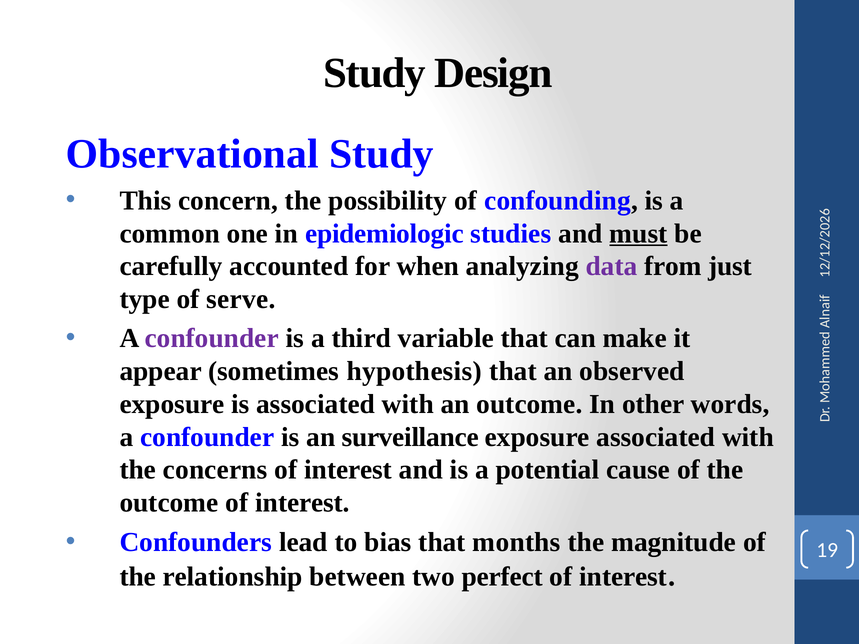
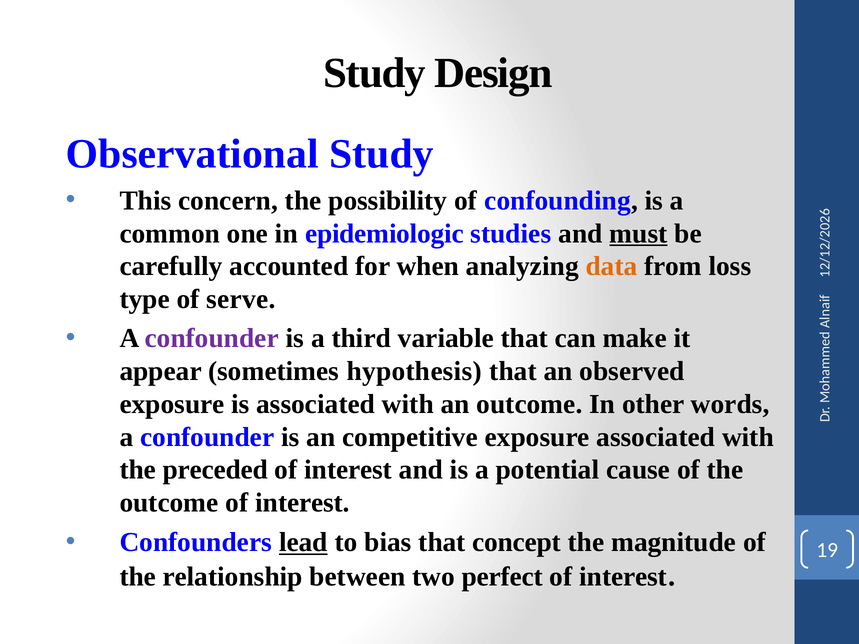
data colour: purple -> orange
just: just -> loss
surveillance: surveillance -> competitive
concerns: concerns -> preceded
lead underline: none -> present
months: months -> concept
